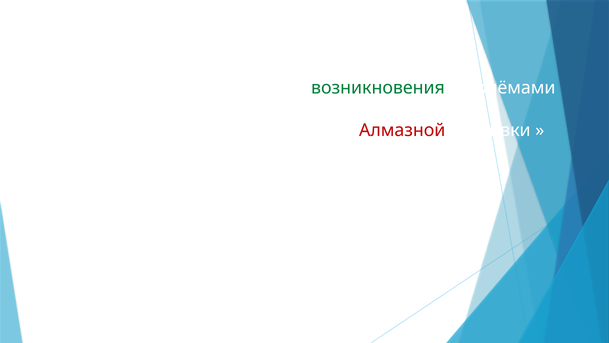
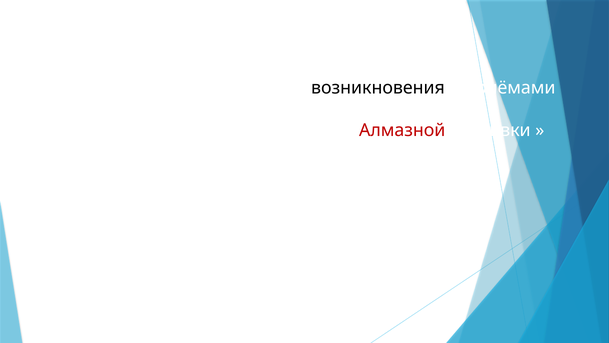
возникновения colour: green -> black
